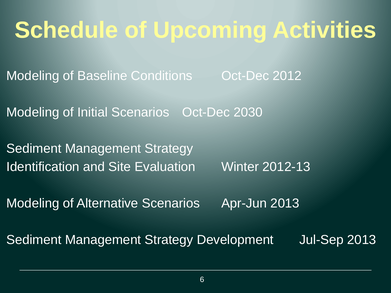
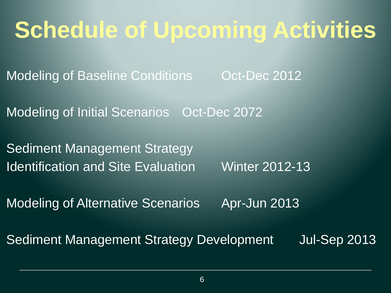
2030: 2030 -> 2072
